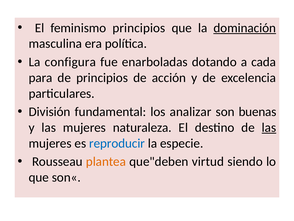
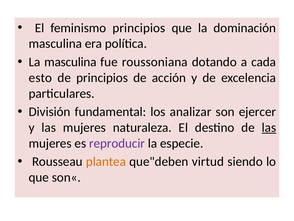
dominación underline: present -> none
La configura: configura -> masculina
enarboladas: enarboladas -> roussoniana
para: para -> esto
buenas: buenas -> ejercer
reproducir colour: blue -> purple
